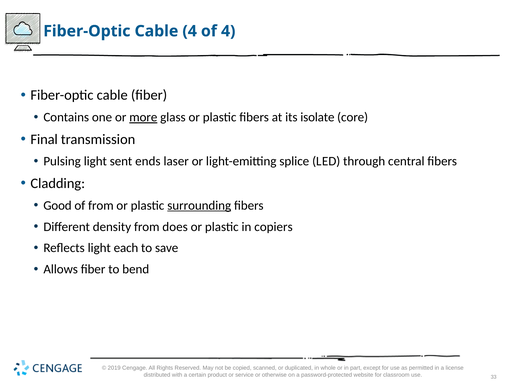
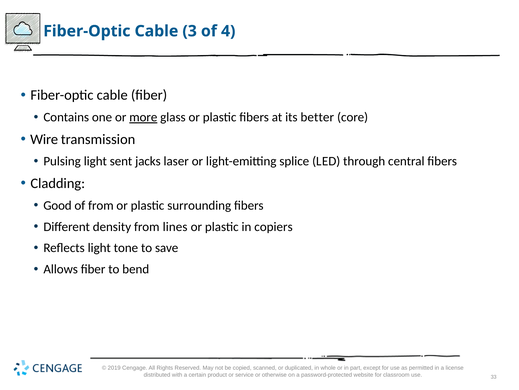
Cable 4: 4 -> 3
isolate: isolate -> better
Final: Final -> Wire
ends: ends -> jacks
surrounding underline: present -> none
does: does -> lines
each: each -> tone
